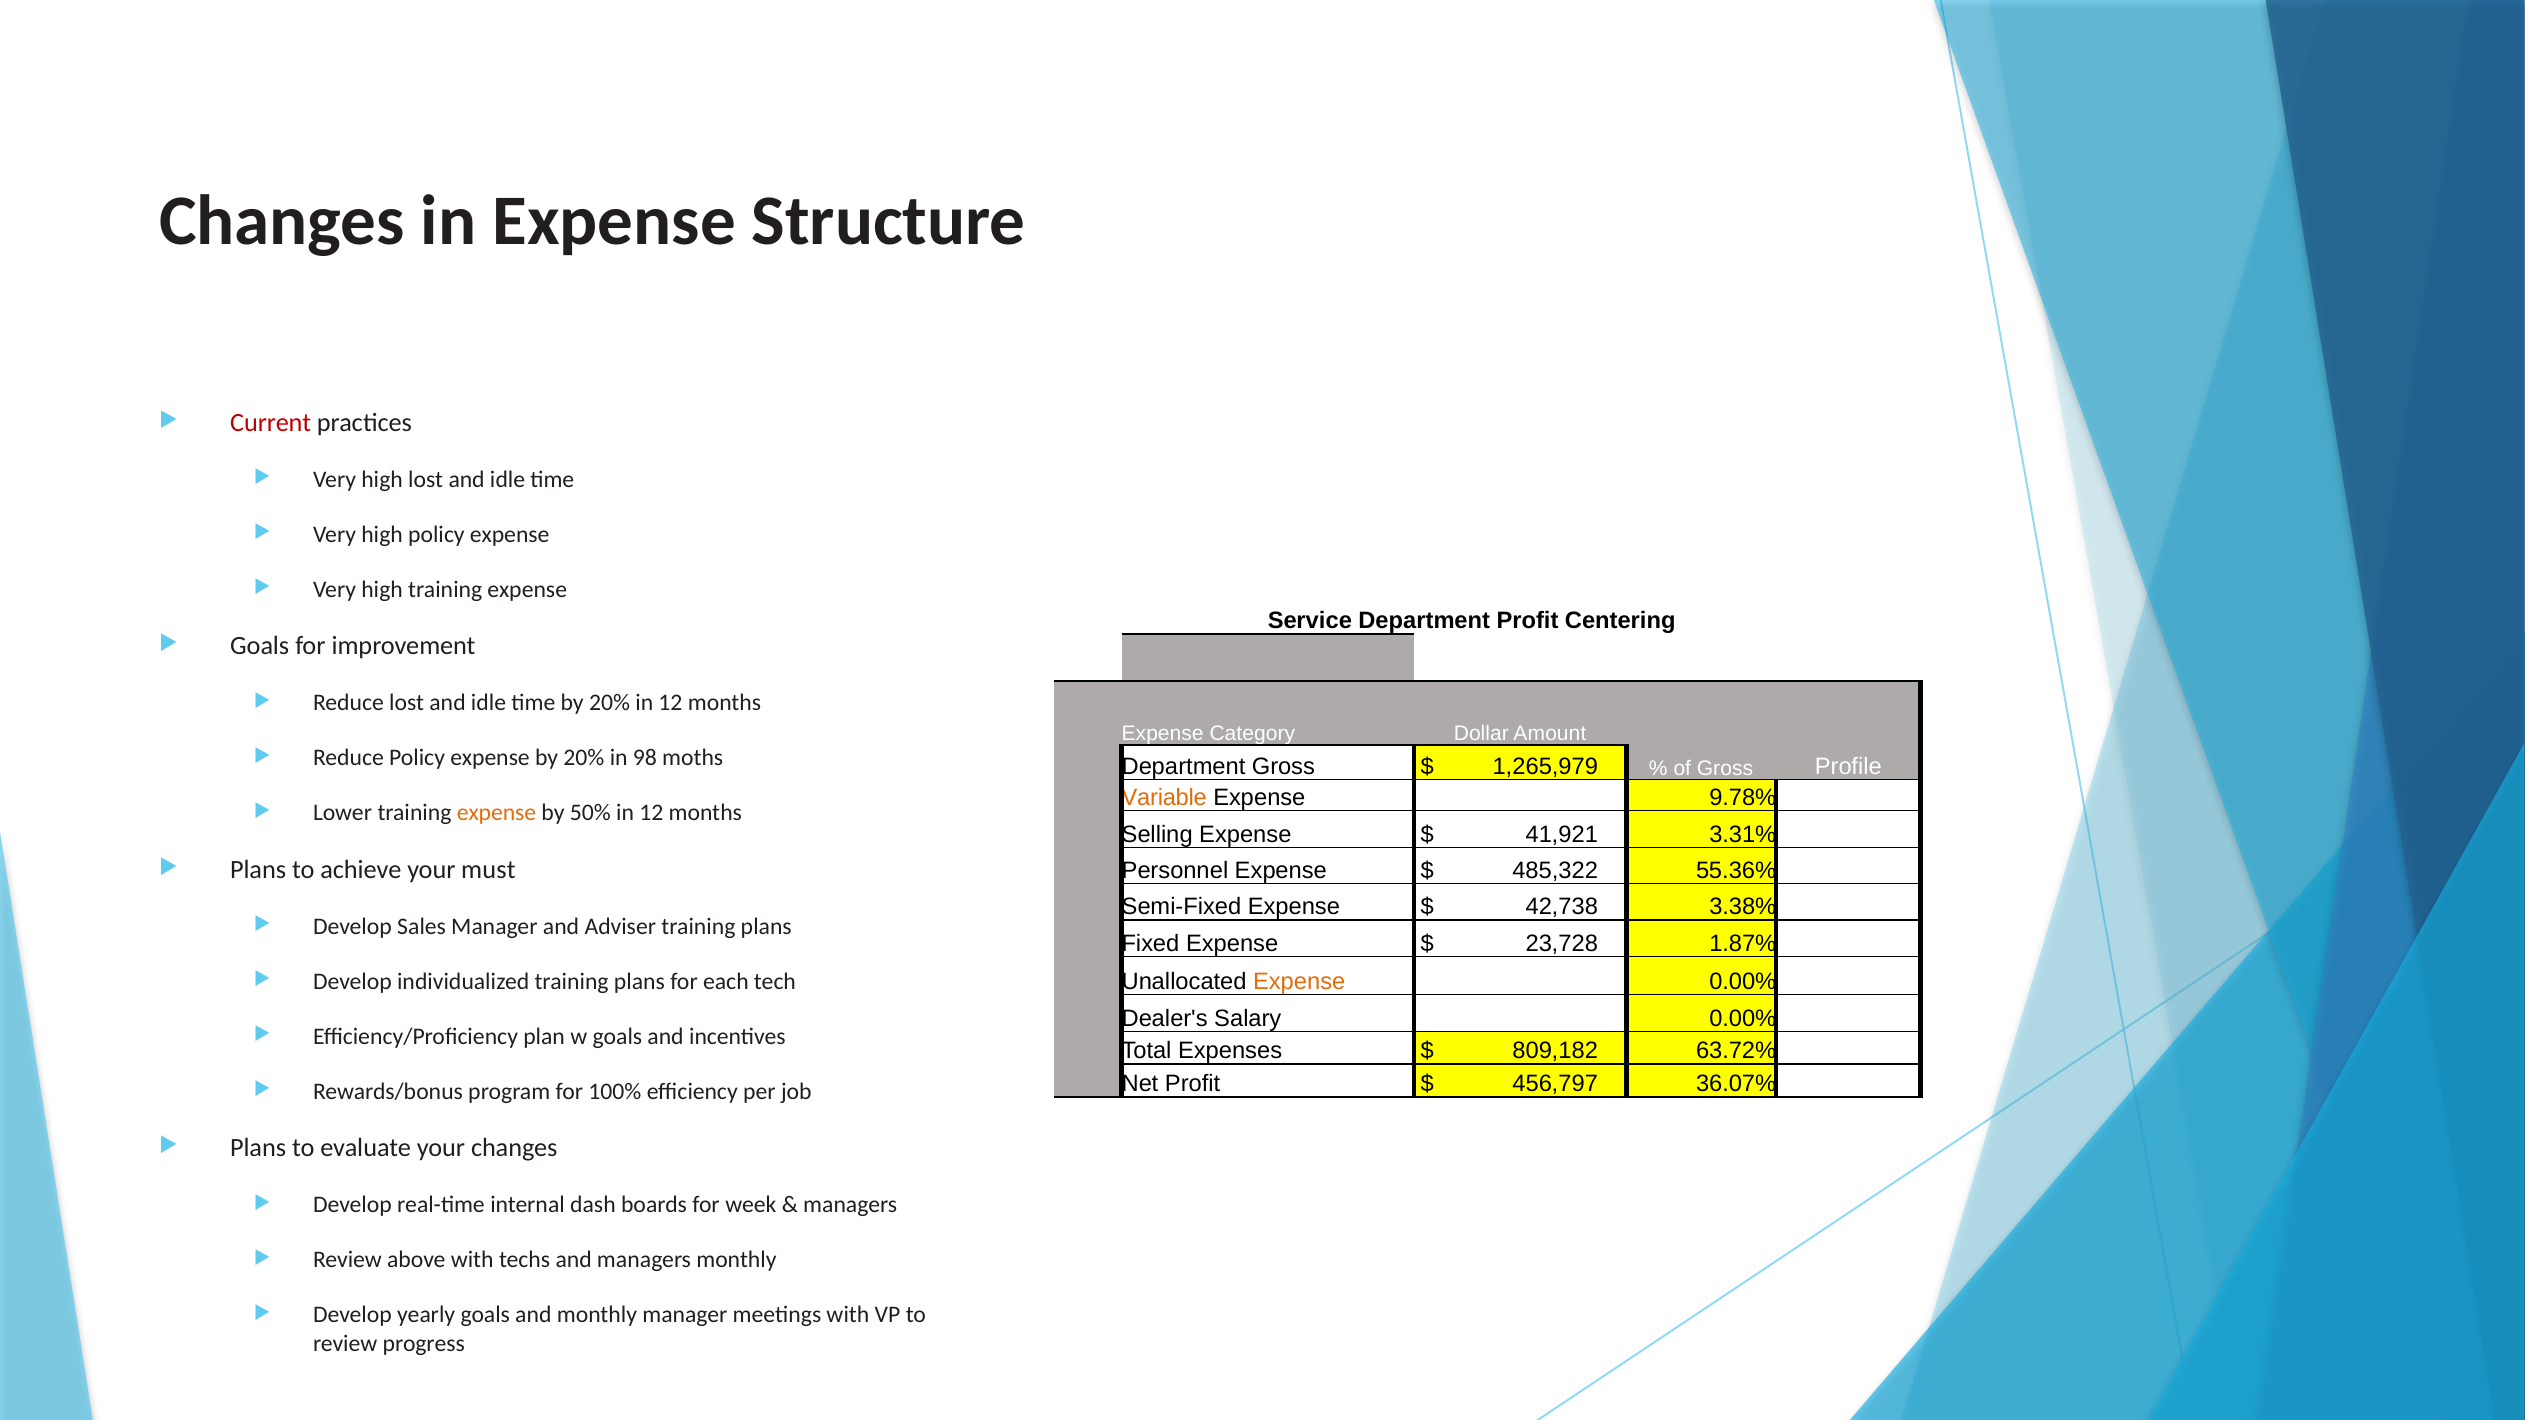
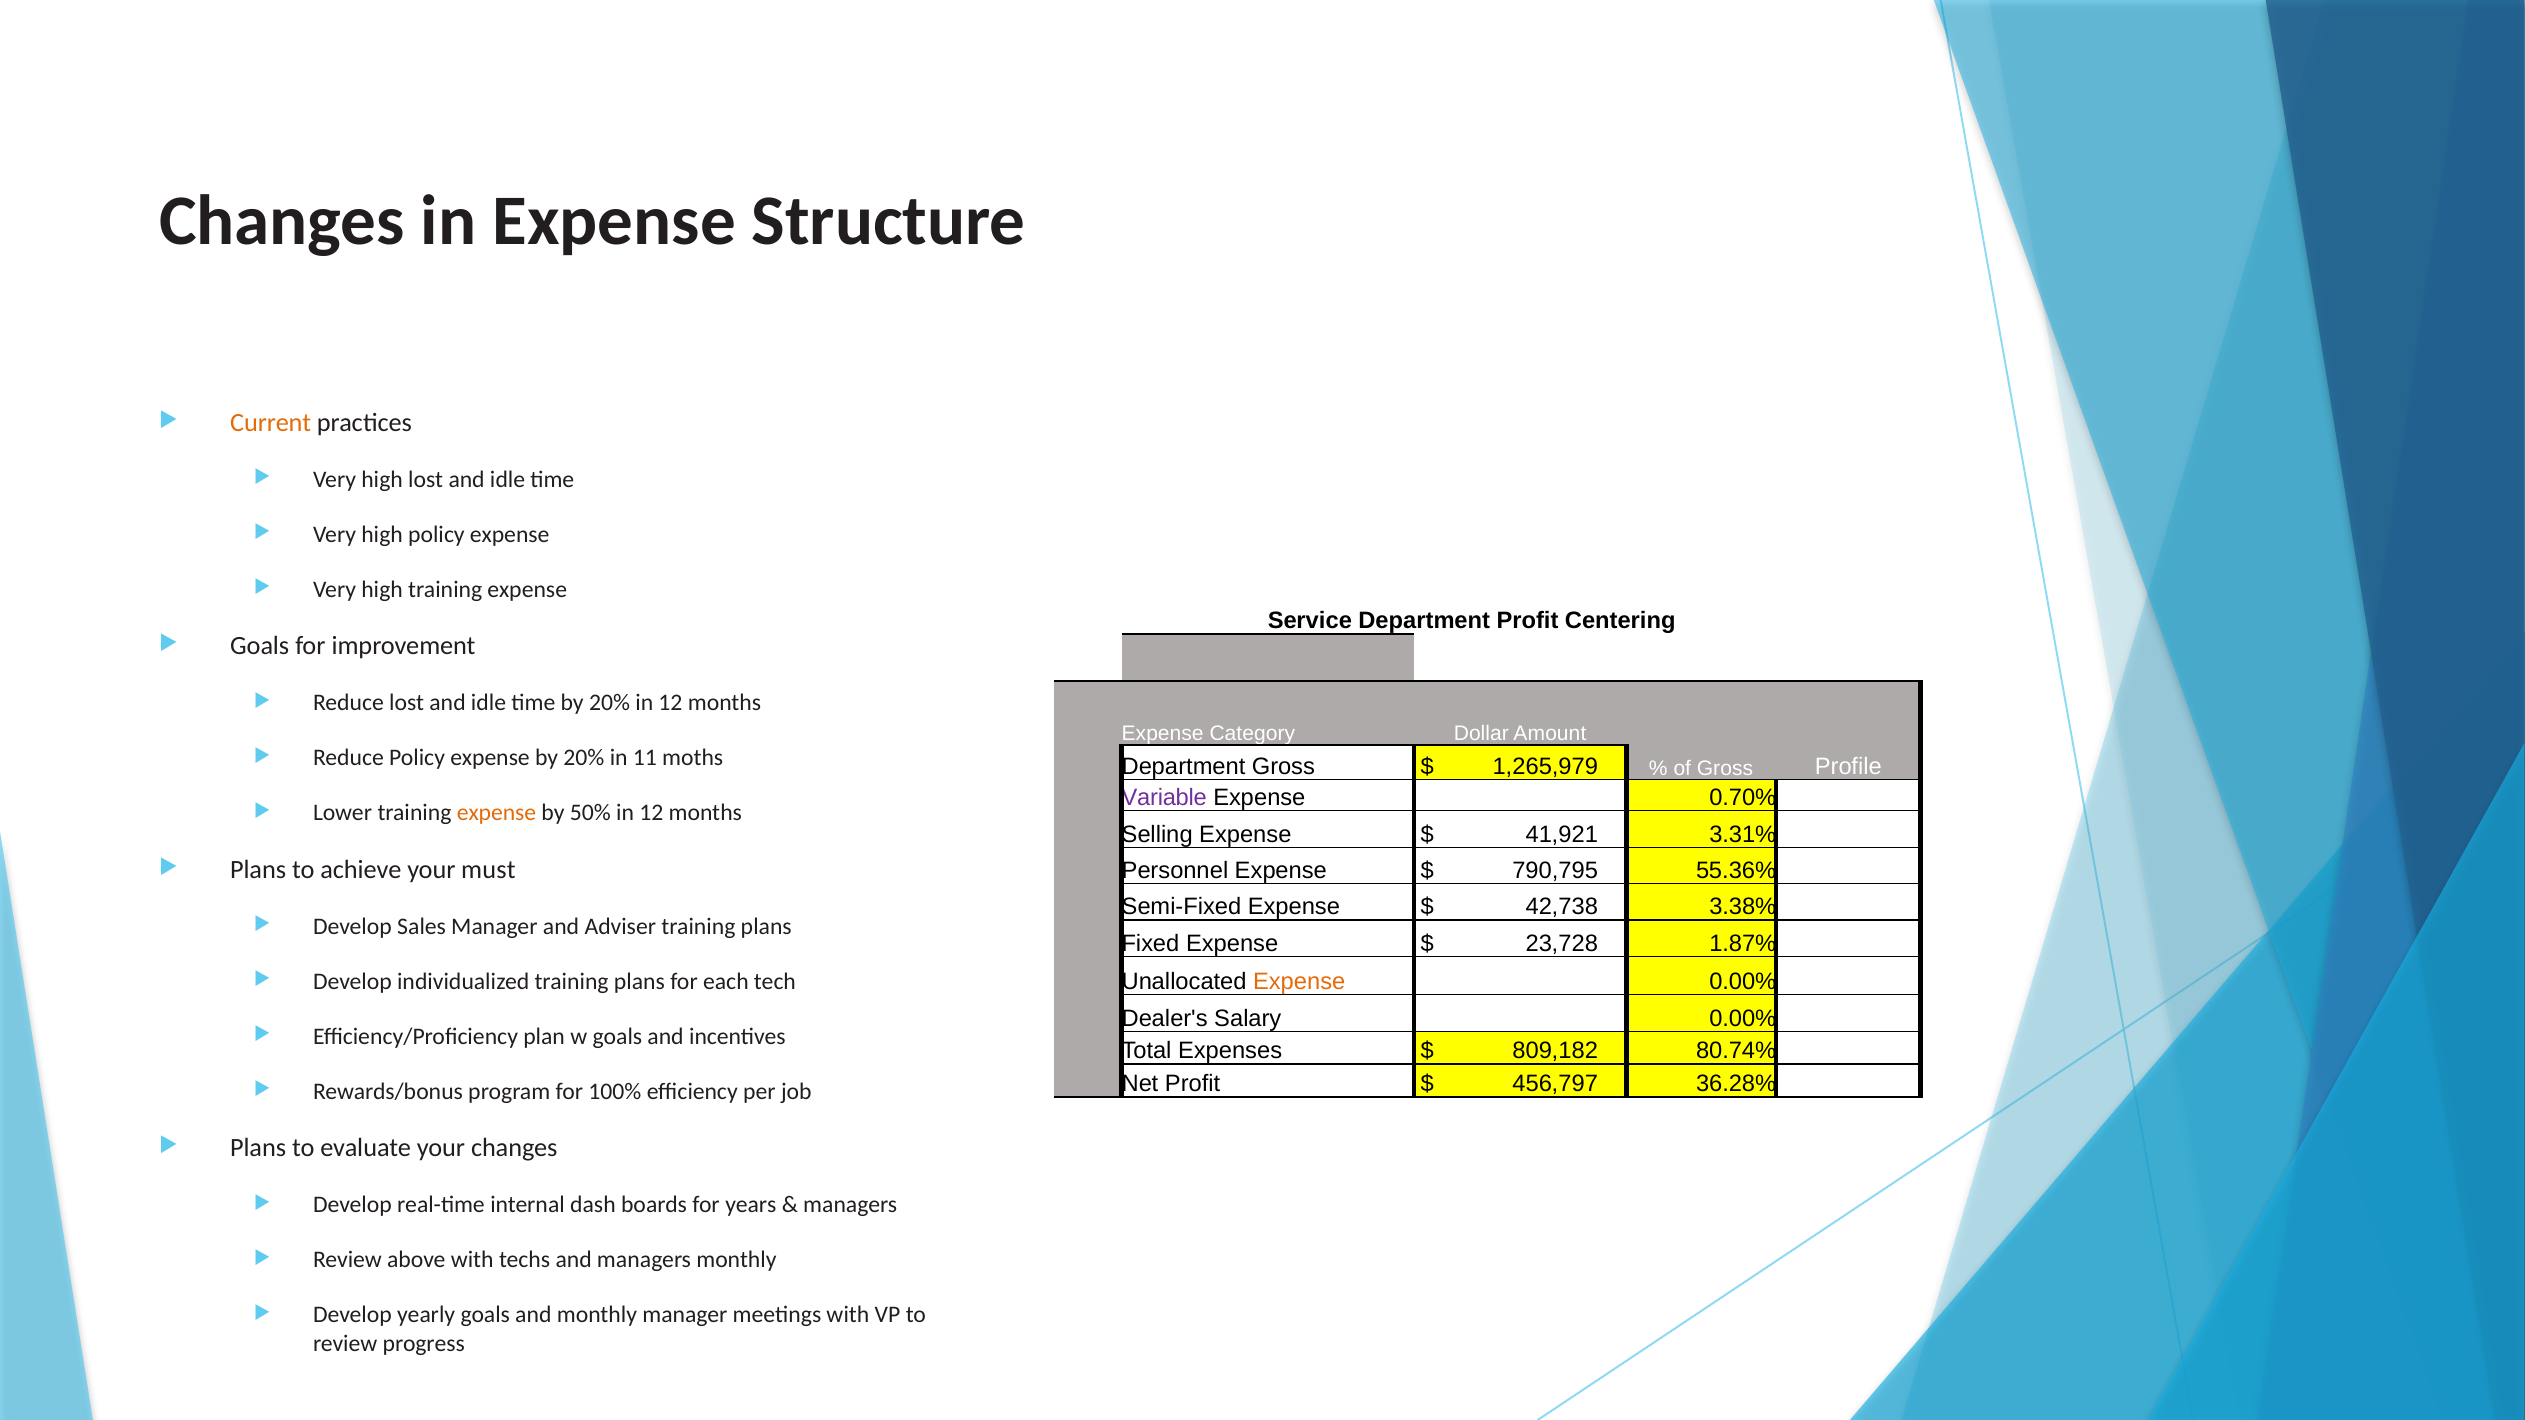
Current colour: red -> orange
98: 98 -> 11
Variable colour: orange -> purple
9.78%: 9.78% -> 0.70%
485,322: 485,322 -> 790,795
63.72%: 63.72% -> 80.74%
36.07%: 36.07% -> 36.28%
week: week -> years
